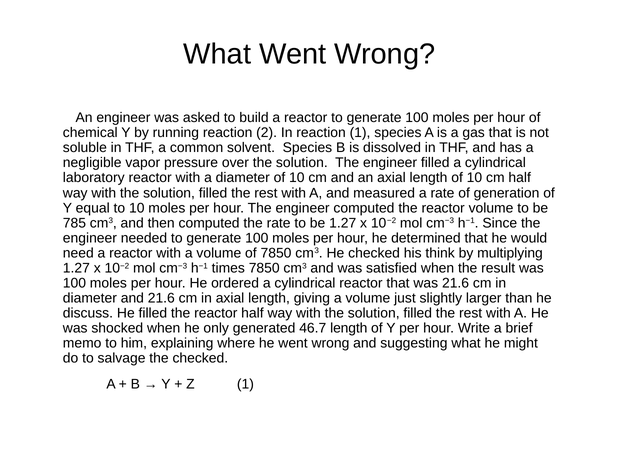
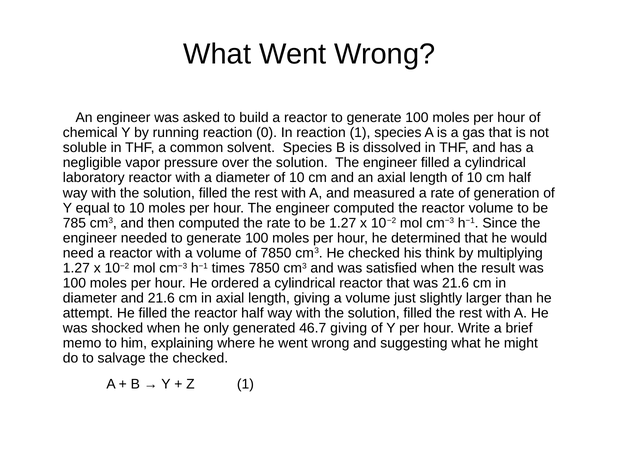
2: 2 -> 0
discuss: discuss -> attempt
46.7 length: length -> giving
